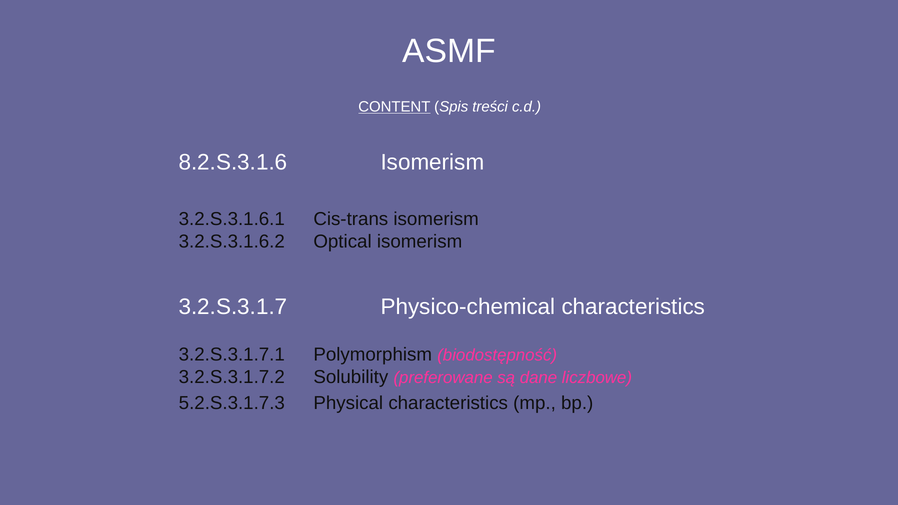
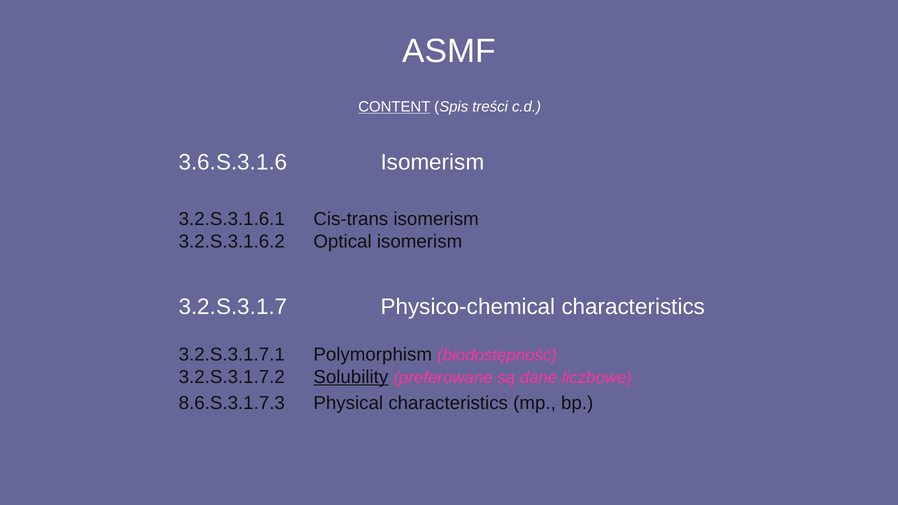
8.2.S.3.1.6: 8.2.S.3.1.6 -> 3.6.S.3.1.6
Solubility underline: none -> present
5.2.S.3.1.7.3: 5.2.S.3.1.7.3 -> 8.6.S.3.1.7.3
